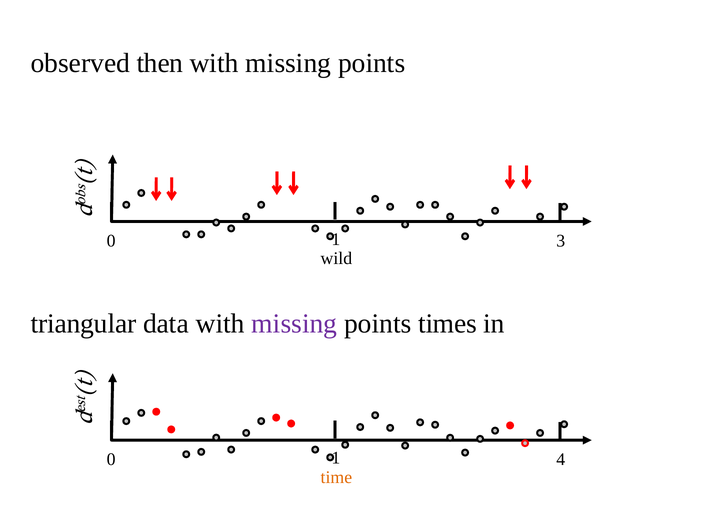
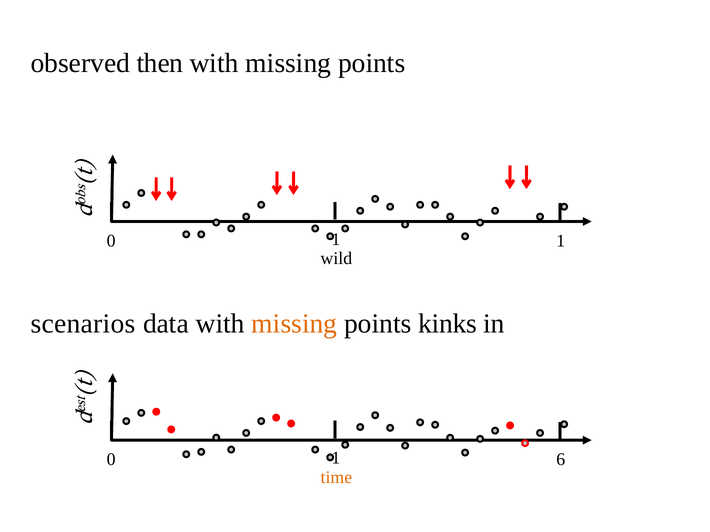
1 3: 3 -> 1
triangular: triangular -> scenarios
missing at (294, 324) colour: purple -> orange
times: times -> kinks
4: 4 -> 6
